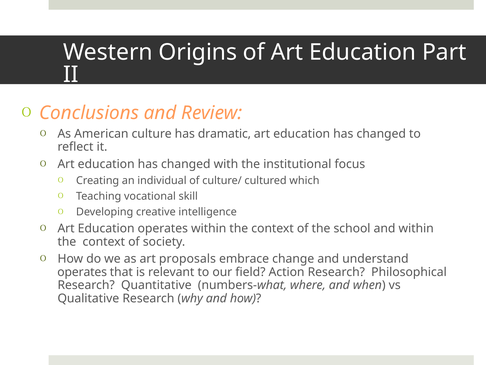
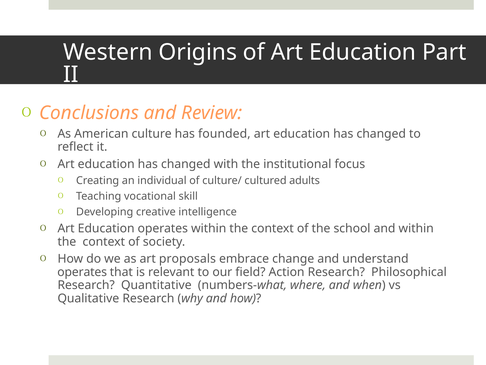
dramatic: dramatic -> founded
which: which -> adults
